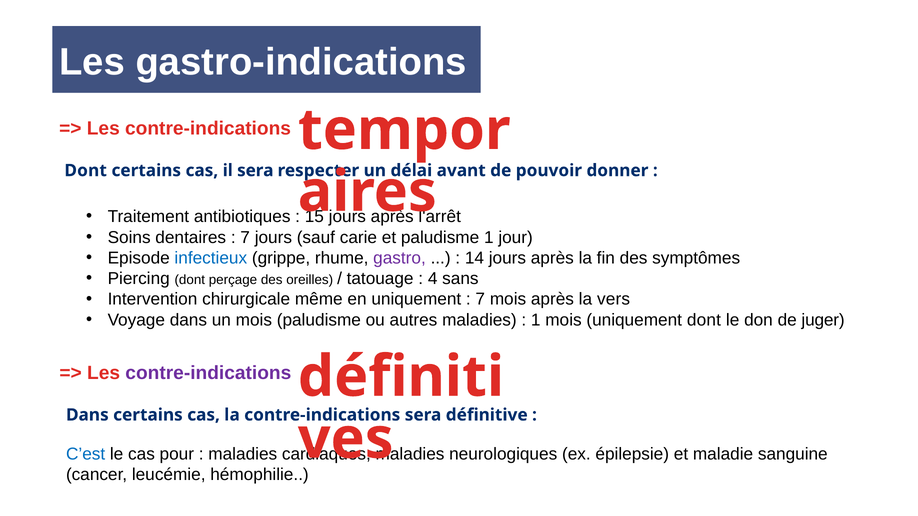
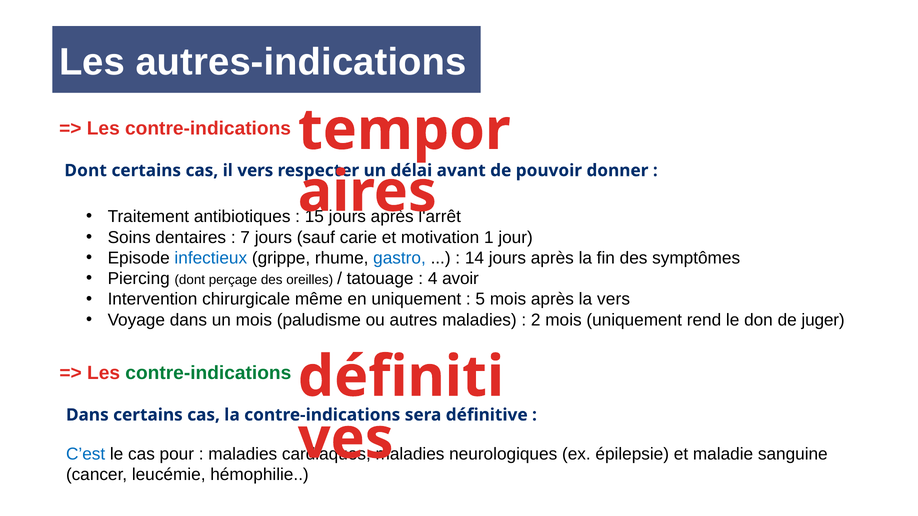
gastro-indications: gastro-indications -> autres-indications
il sera: sera -> vers
paludisme at (440, 238): paludisme -> motivation
gastro colour: purple -> blue
sans: sans -> avoir
7 at (480, 300): 7 -> 5
1 at (536, 320): 1 -> 2
uniquement dont: dont -> rend
contre-indications at (208, 373) colour: purple -> green
